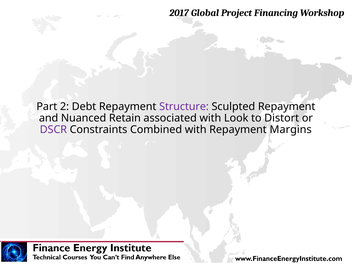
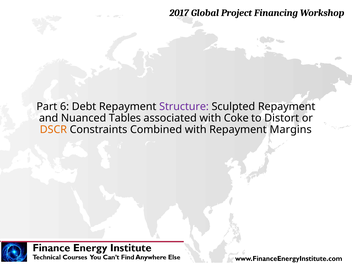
2: 2 -> 6
Retain: Retain -> Tables
Look: Look -> Coke
DSCR colour: purple -> orange
